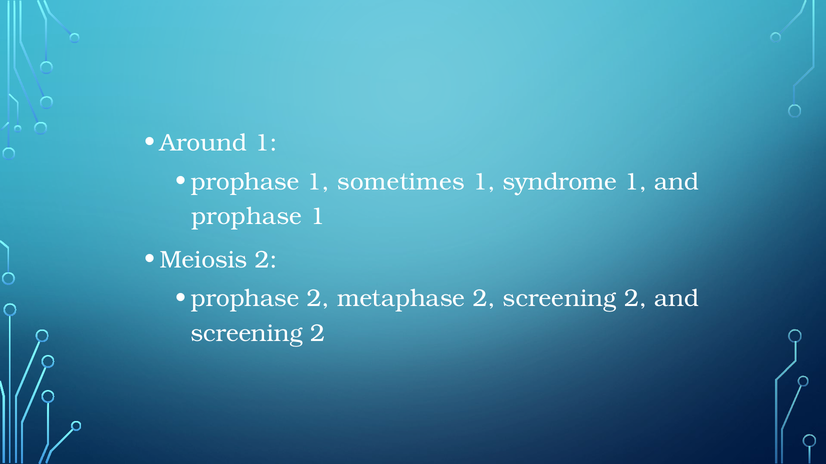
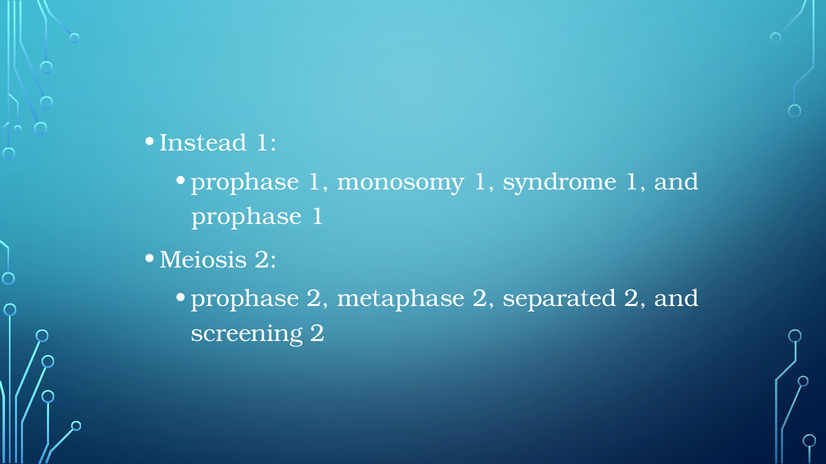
Around: Around -> Instead
sometimes: sometimes -> monosomy
2 screening: screening -> separated
